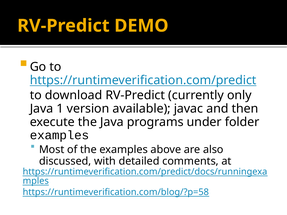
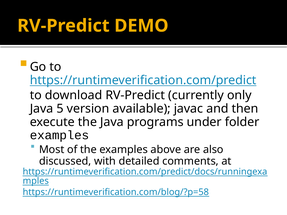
1: 1 -> 5
